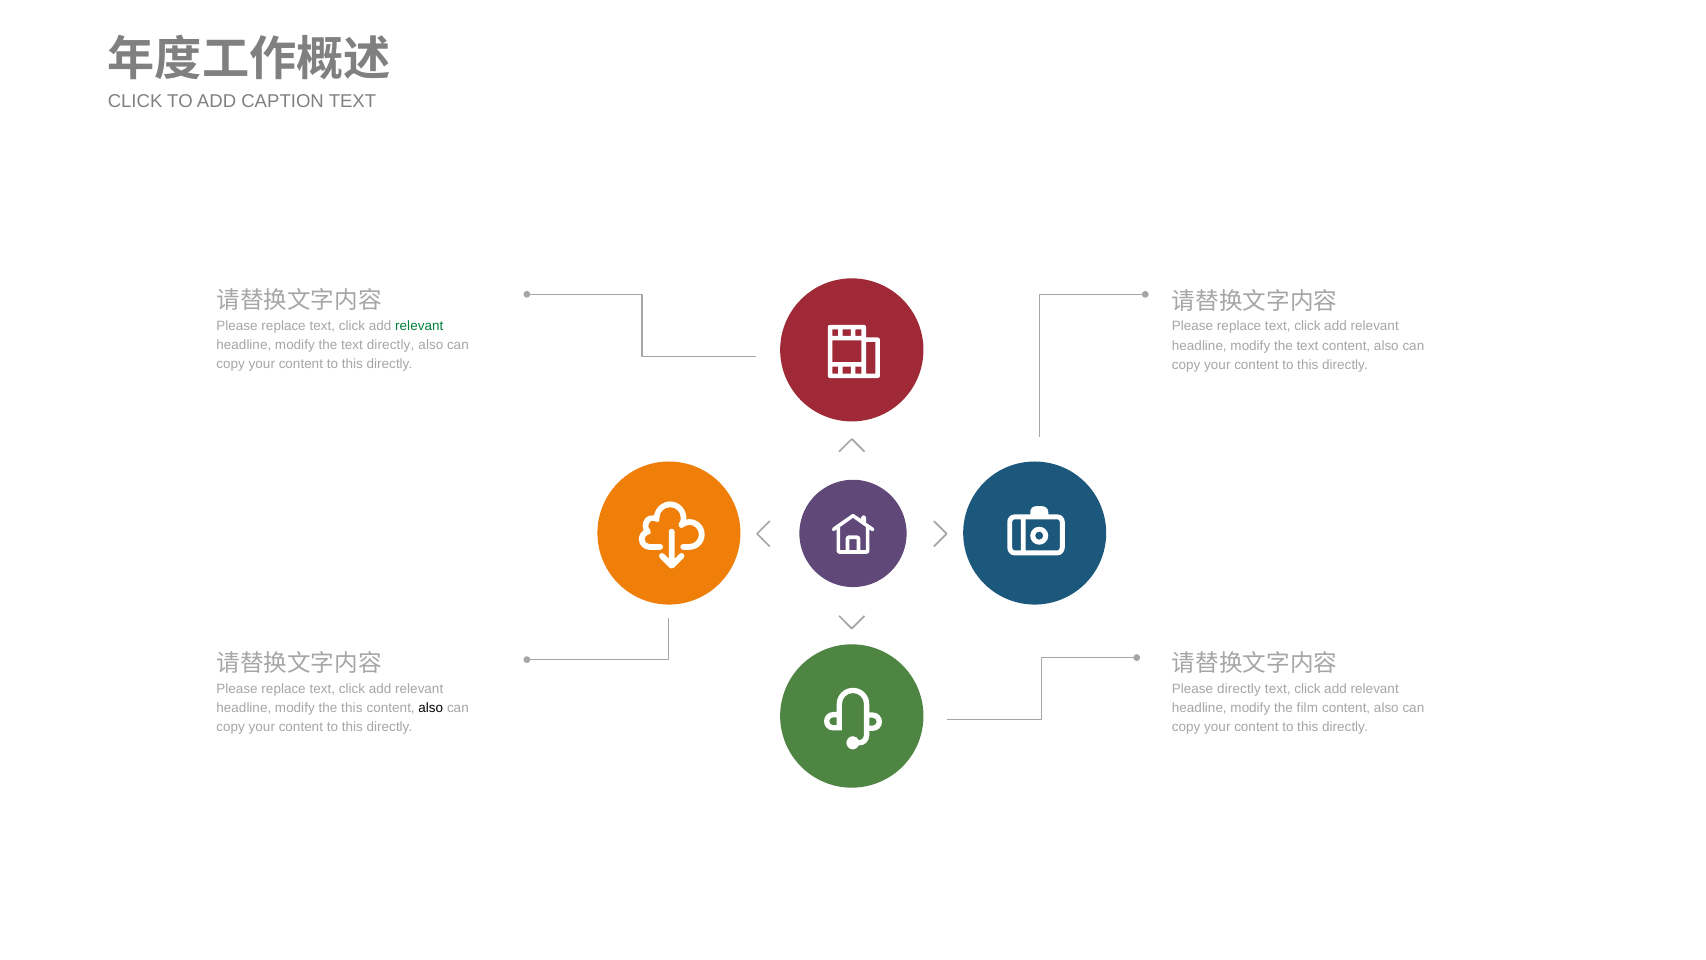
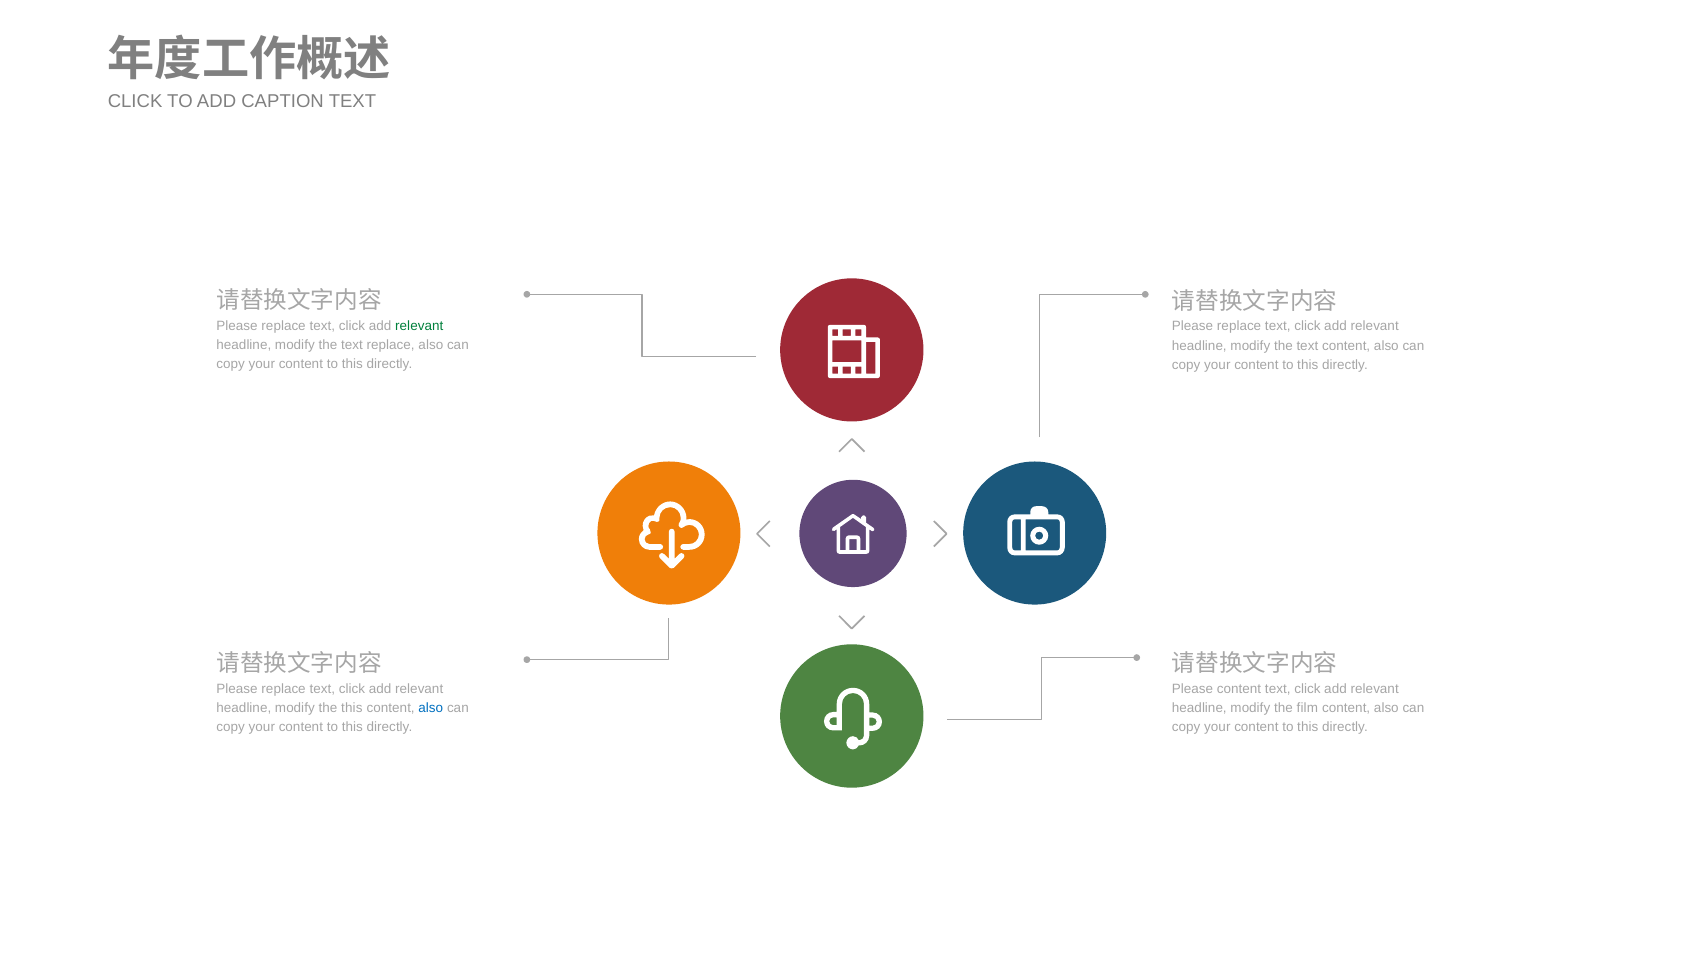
text directly: directly -> replace
Please directly: directly -> content
also at (431, 708) colour: black -> blue
